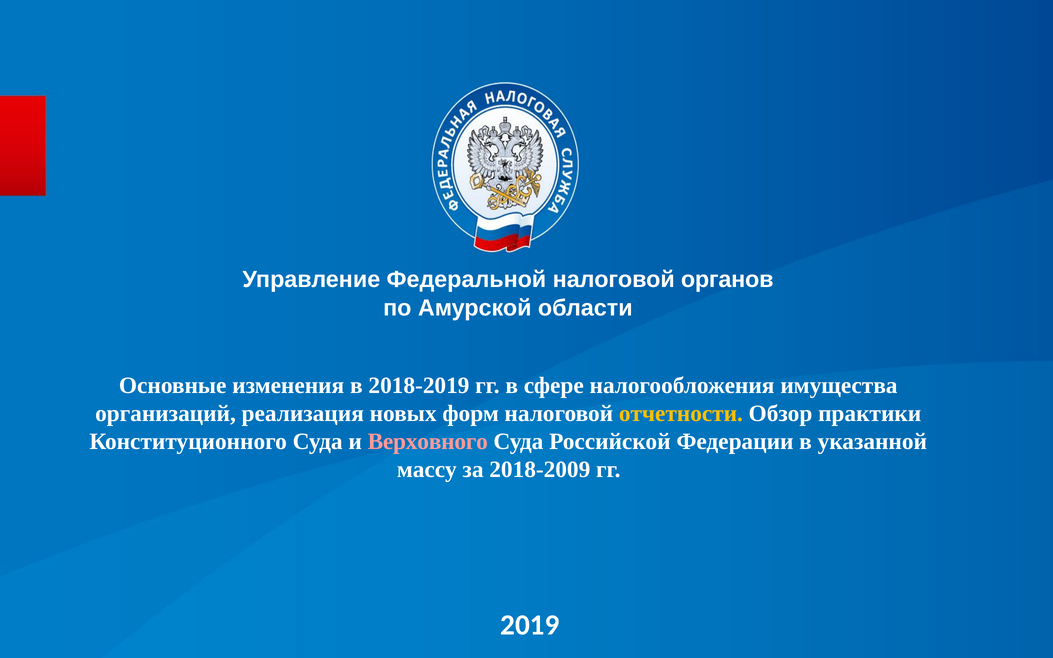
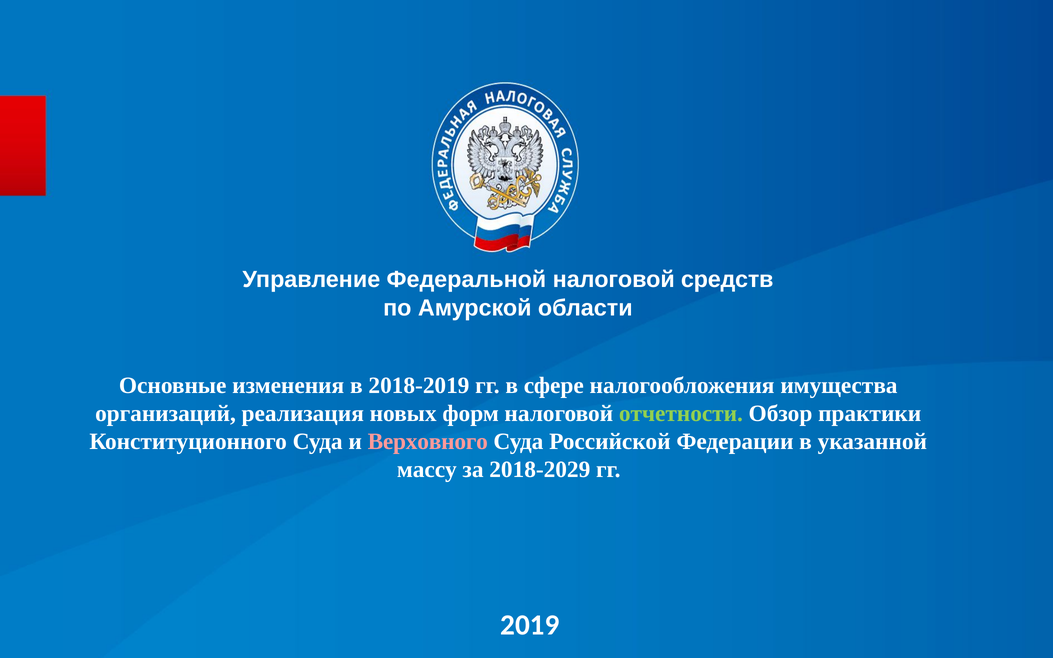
органов: органов -> средств
отчетности colour: yellow -> light green
2018-2009: 2018-2009 -> 2018-2029
